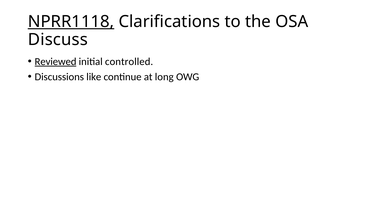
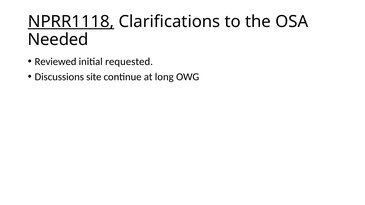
Discuss: Discuss -> Needed
Reviewed underline: present -> none
controlled: controlled -> requested
like: like -> site
